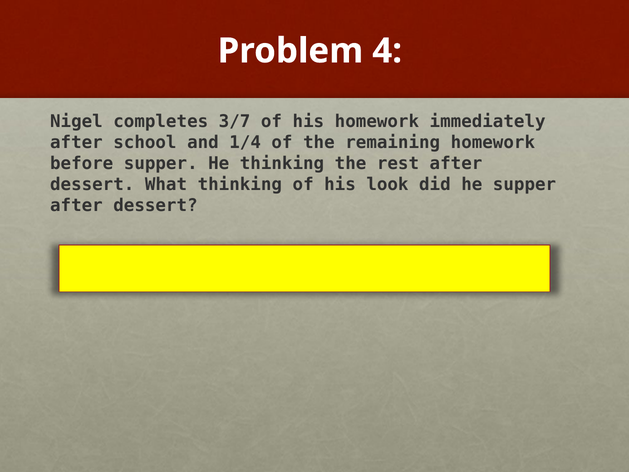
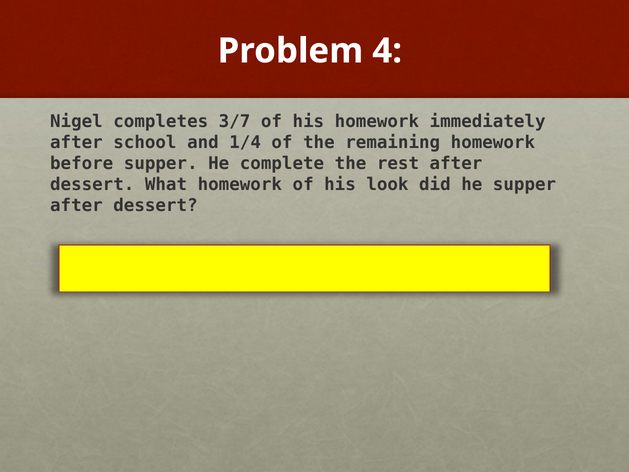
He thinking: thinking -> complete
What thinking: thinking -> homework
